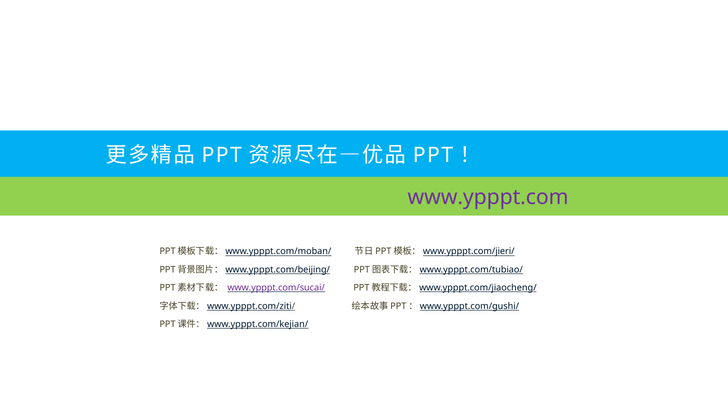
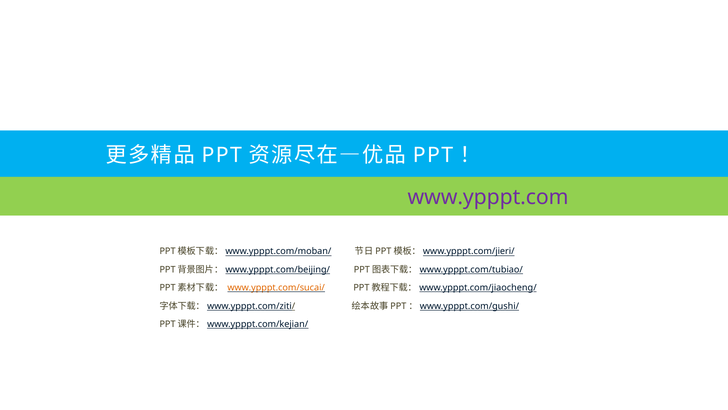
www.ypppt.com/sucai/ colour: purple -> orange
